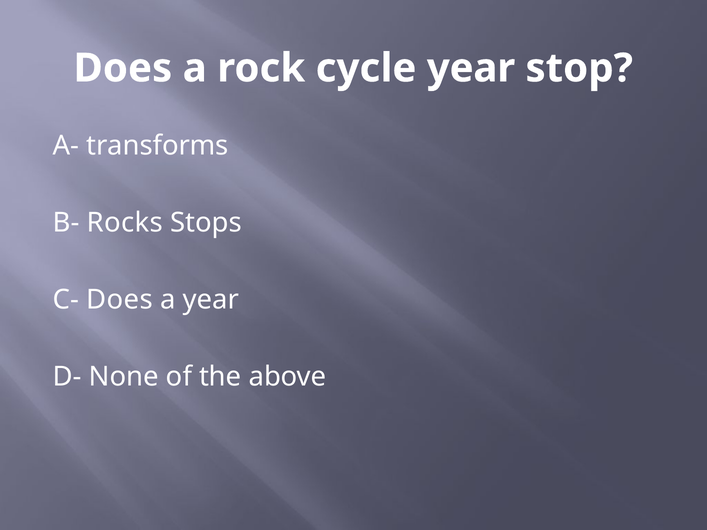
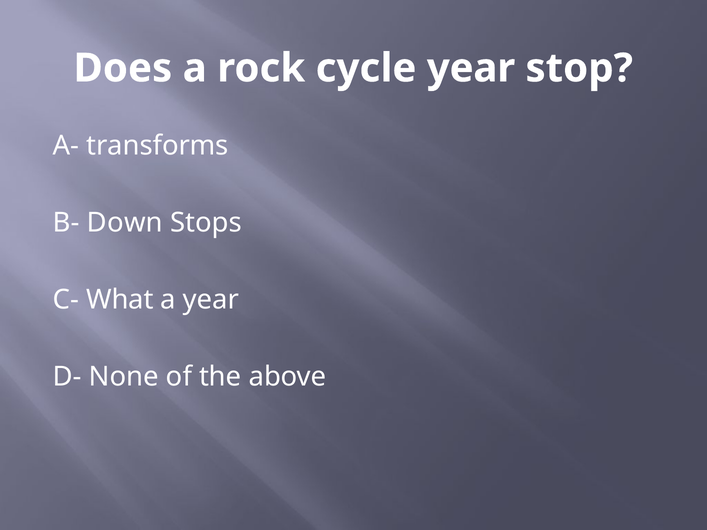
Rocks: Rocks -> Down
C- Does: Does -> What
